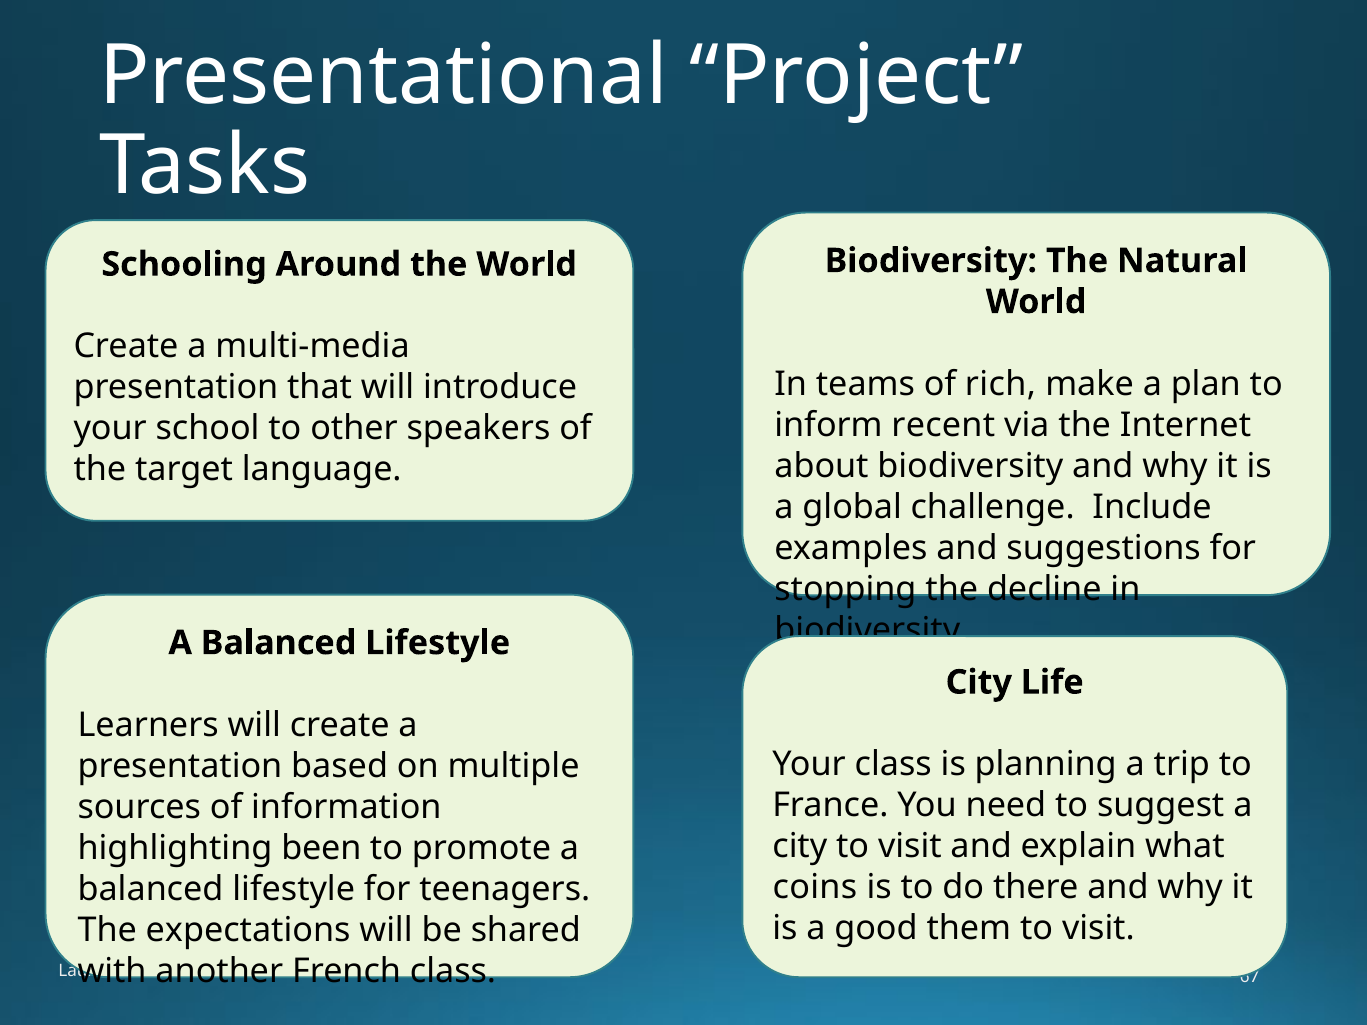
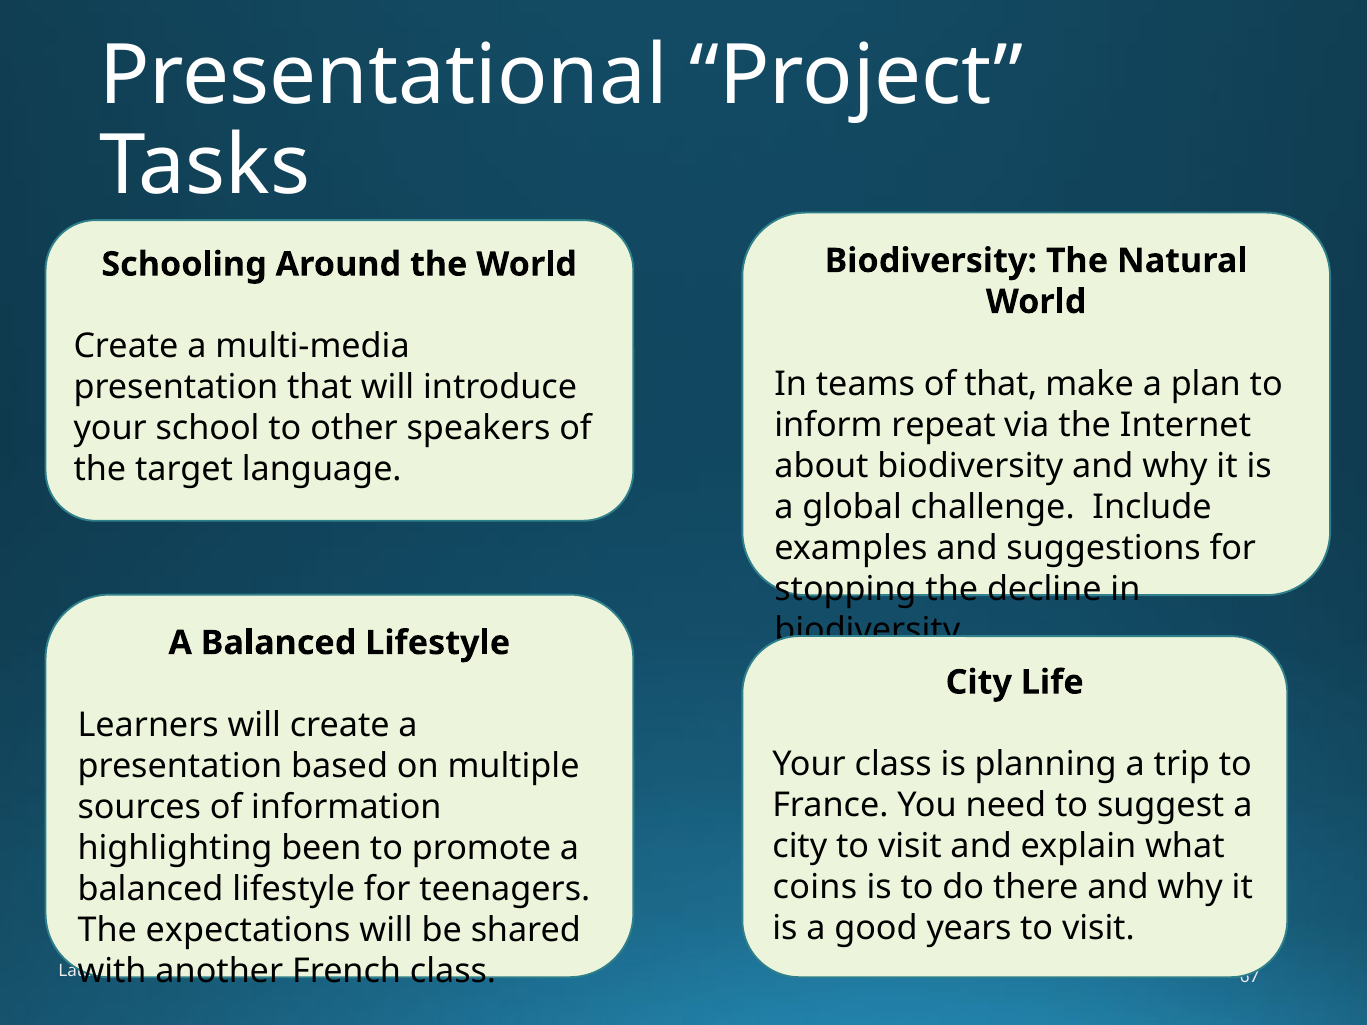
of rich: rich -> that
recent: recent -> repeat
them: them -> years
